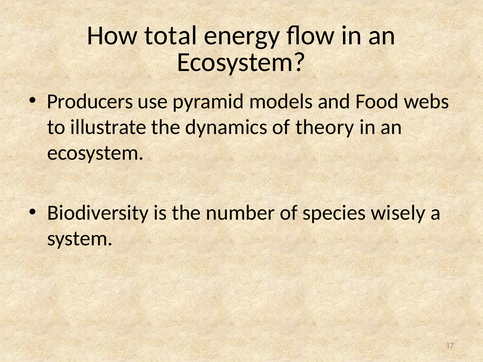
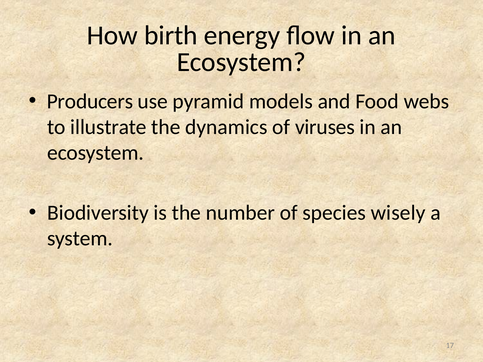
total: total -> birth
theory: theory -> viruses
